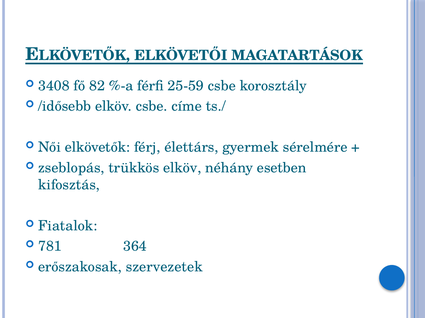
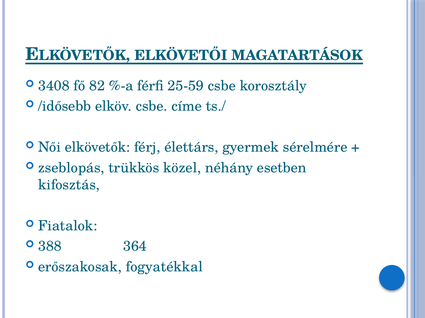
trükkös elköv: elköv -> közel
781: 781 -> 388
szervezetek: szervezetek -> fogyatékkal
